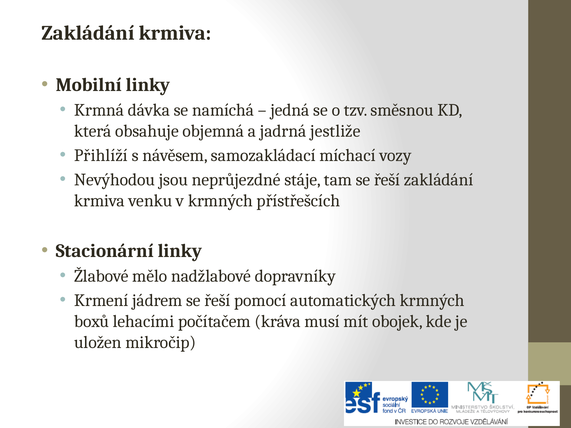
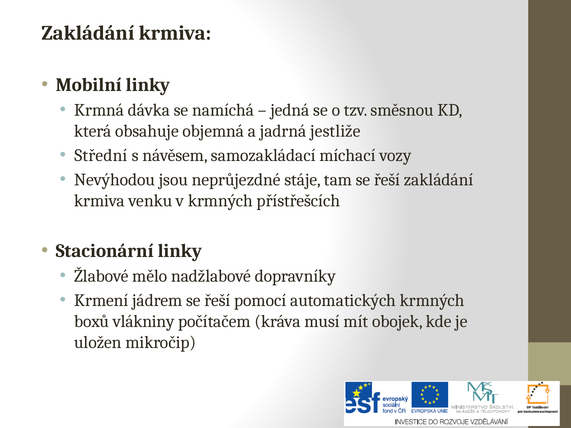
Přihlíží: Přihlíží -> Střední
lehacími: lehacími -> vlákniny
